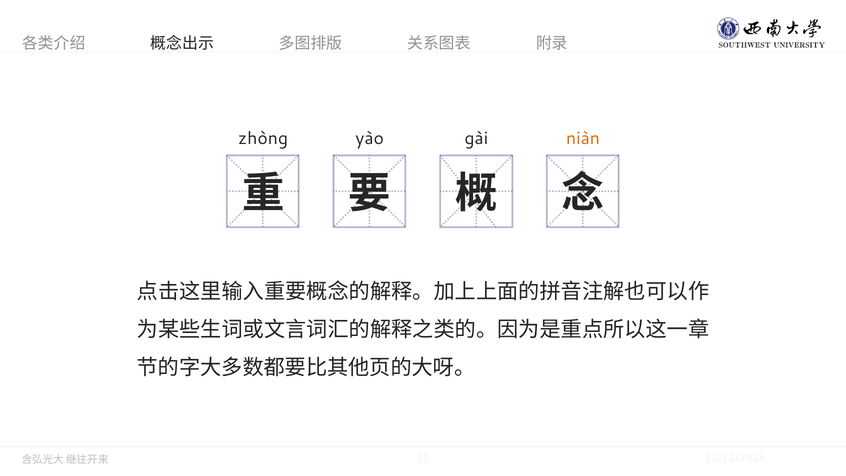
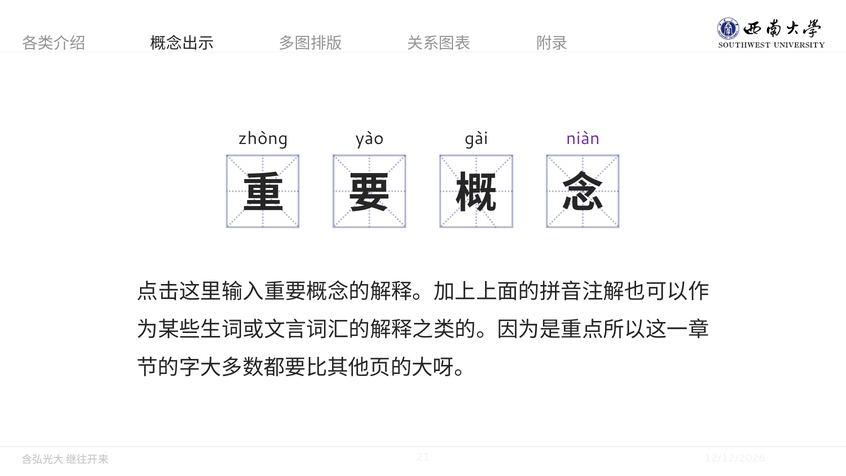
niàn colour: orange -> purple
